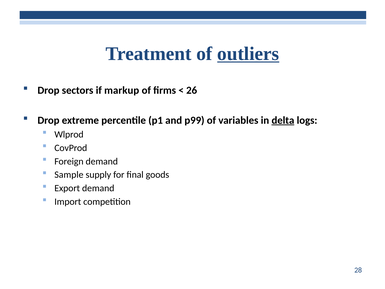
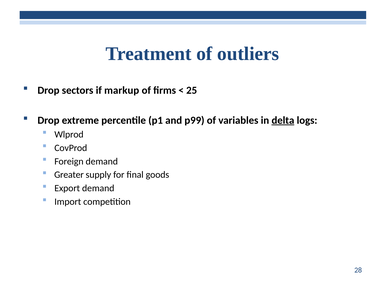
outliers underline: present -> none
26: 26 -> 25
Sample: Sample -> Greater
